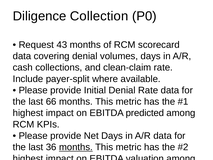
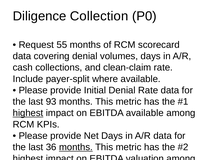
43: 43 -> 55
66: 66 -> 93
highest at (28, 113) underline: none -> present
EBITDA predicted: predicted -> available
